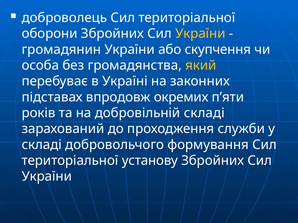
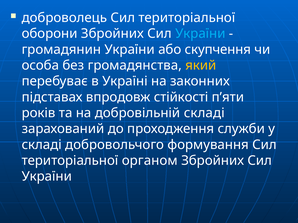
України at (200, 34) colour: yellow -> light blue
окремих: окремих -> стійкості
установу: установу -> органом
